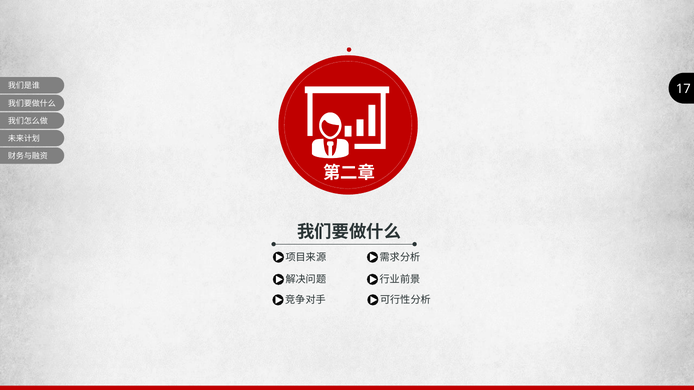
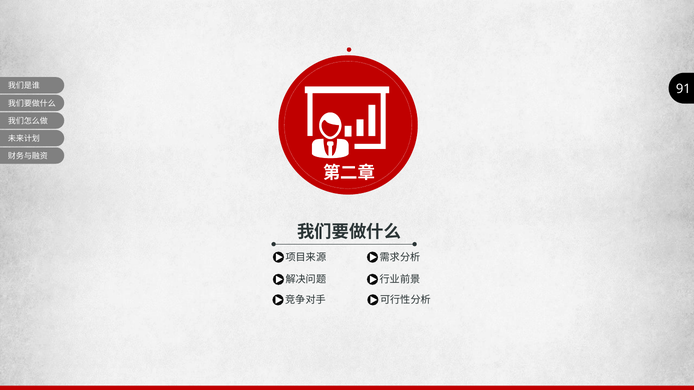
17: 17 -> 91
